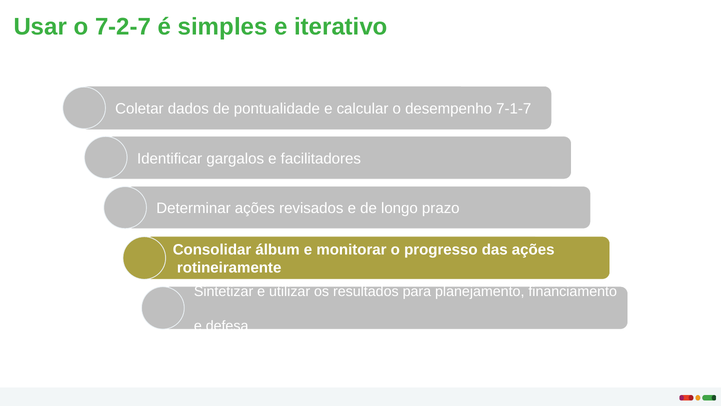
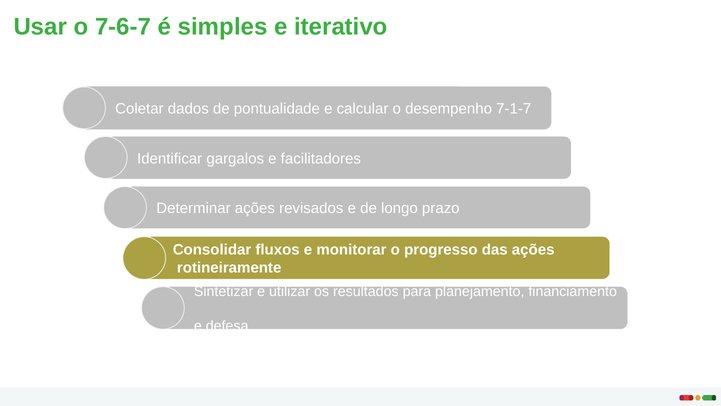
7-2-7: 7-2-7 -> 7-6-7
álbum: álbum -> fluxos
